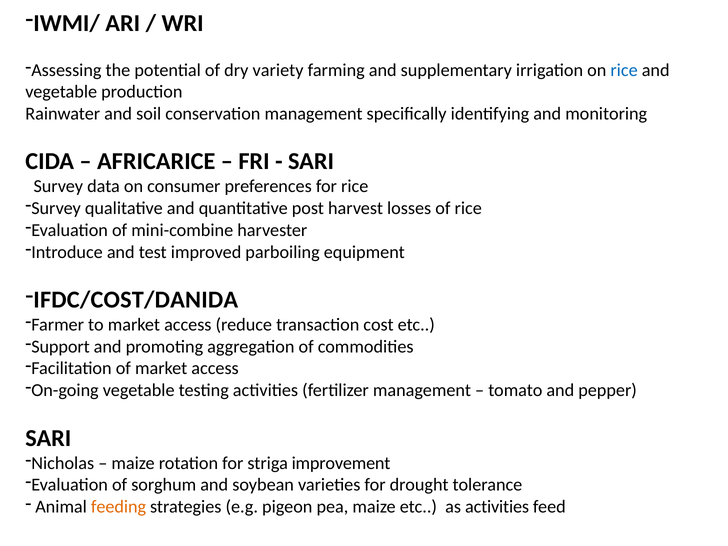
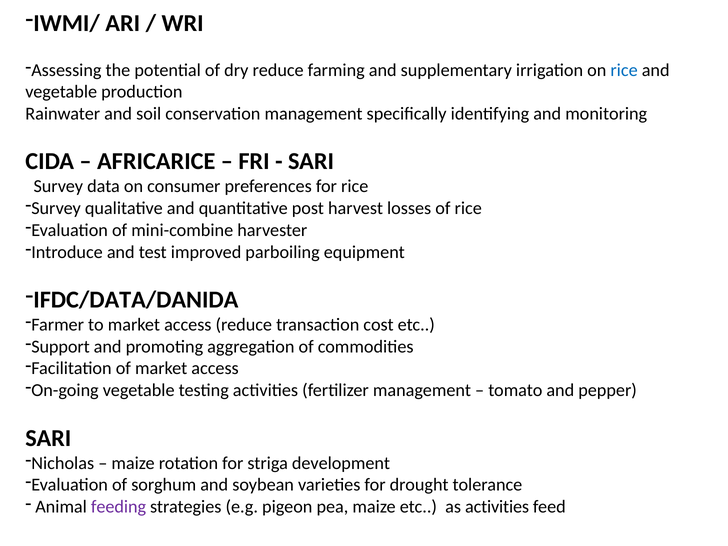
dry variety: variety -> reduce
IFDC/COST/DANIDA: IFDC/COST/DANIDA -> IFDC/DATA/DANIDA
improvement: improvement -> development
feeding colour: orange -> purple
